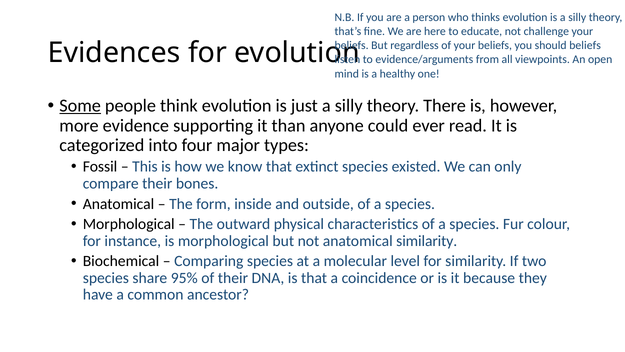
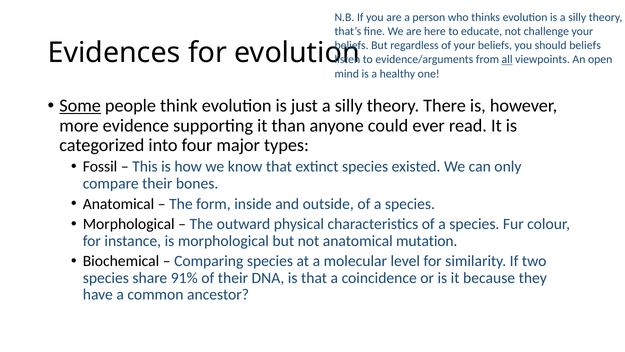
all underline: none -> present
anatomical similarity: similarity -> mutation
95%: 95% -> 91%
